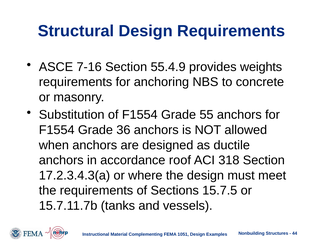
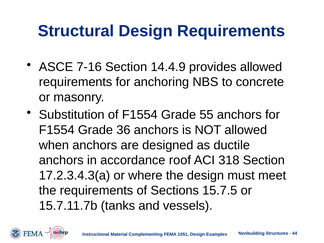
55.4.9: 55.4.9 -> 14.4.9
provides weights: weights -> allowed
